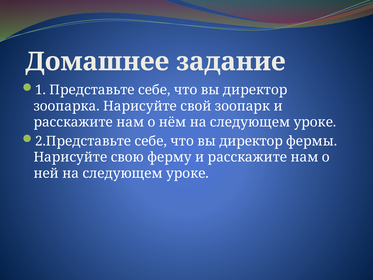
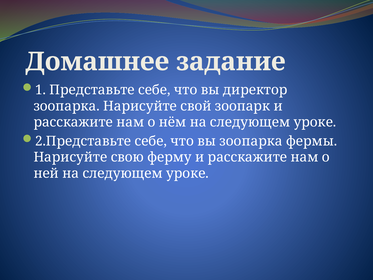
директор at (251, 141): директор -> зоопарка
